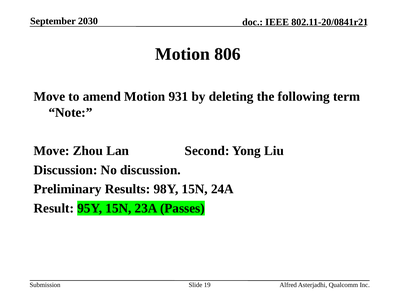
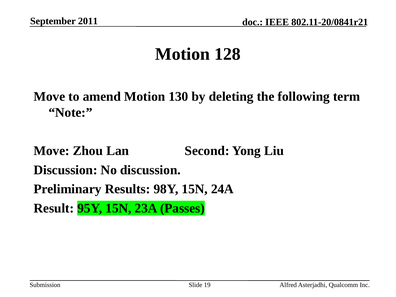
2030: 2030 -> 2011
806: 806 -> 128
931: 931 -> 130
